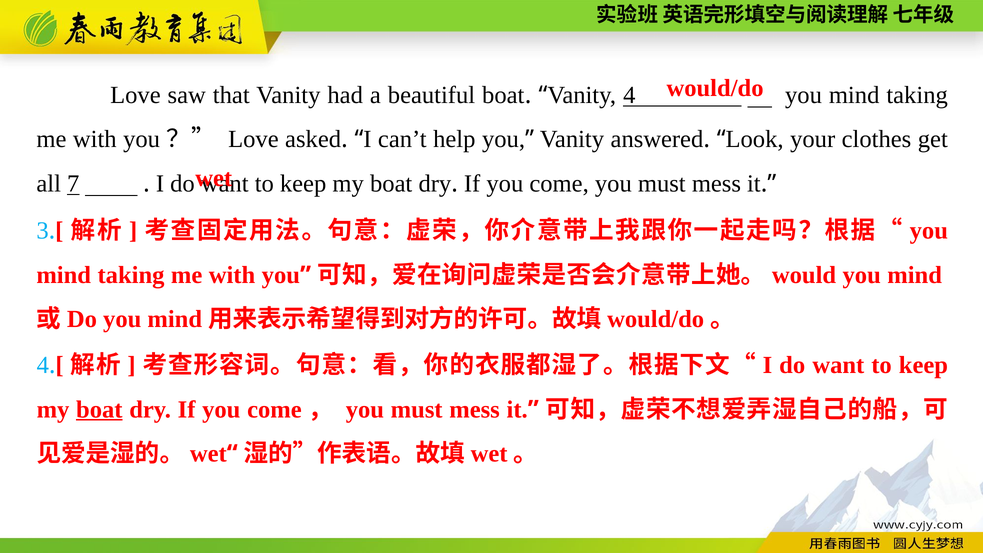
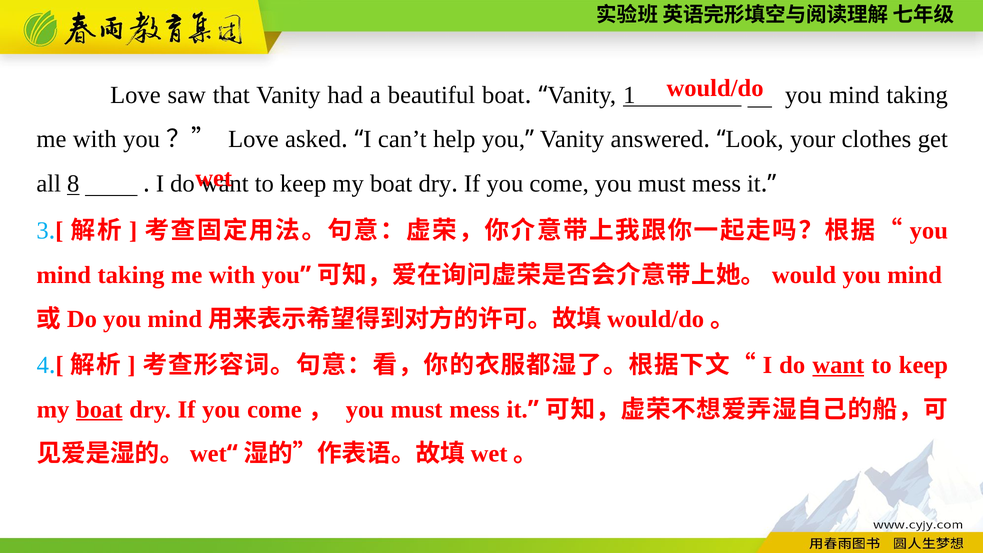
Vanity 4: 4 -> 1
7: 7 -> 8
want at (838, 365) underline: none -> present
